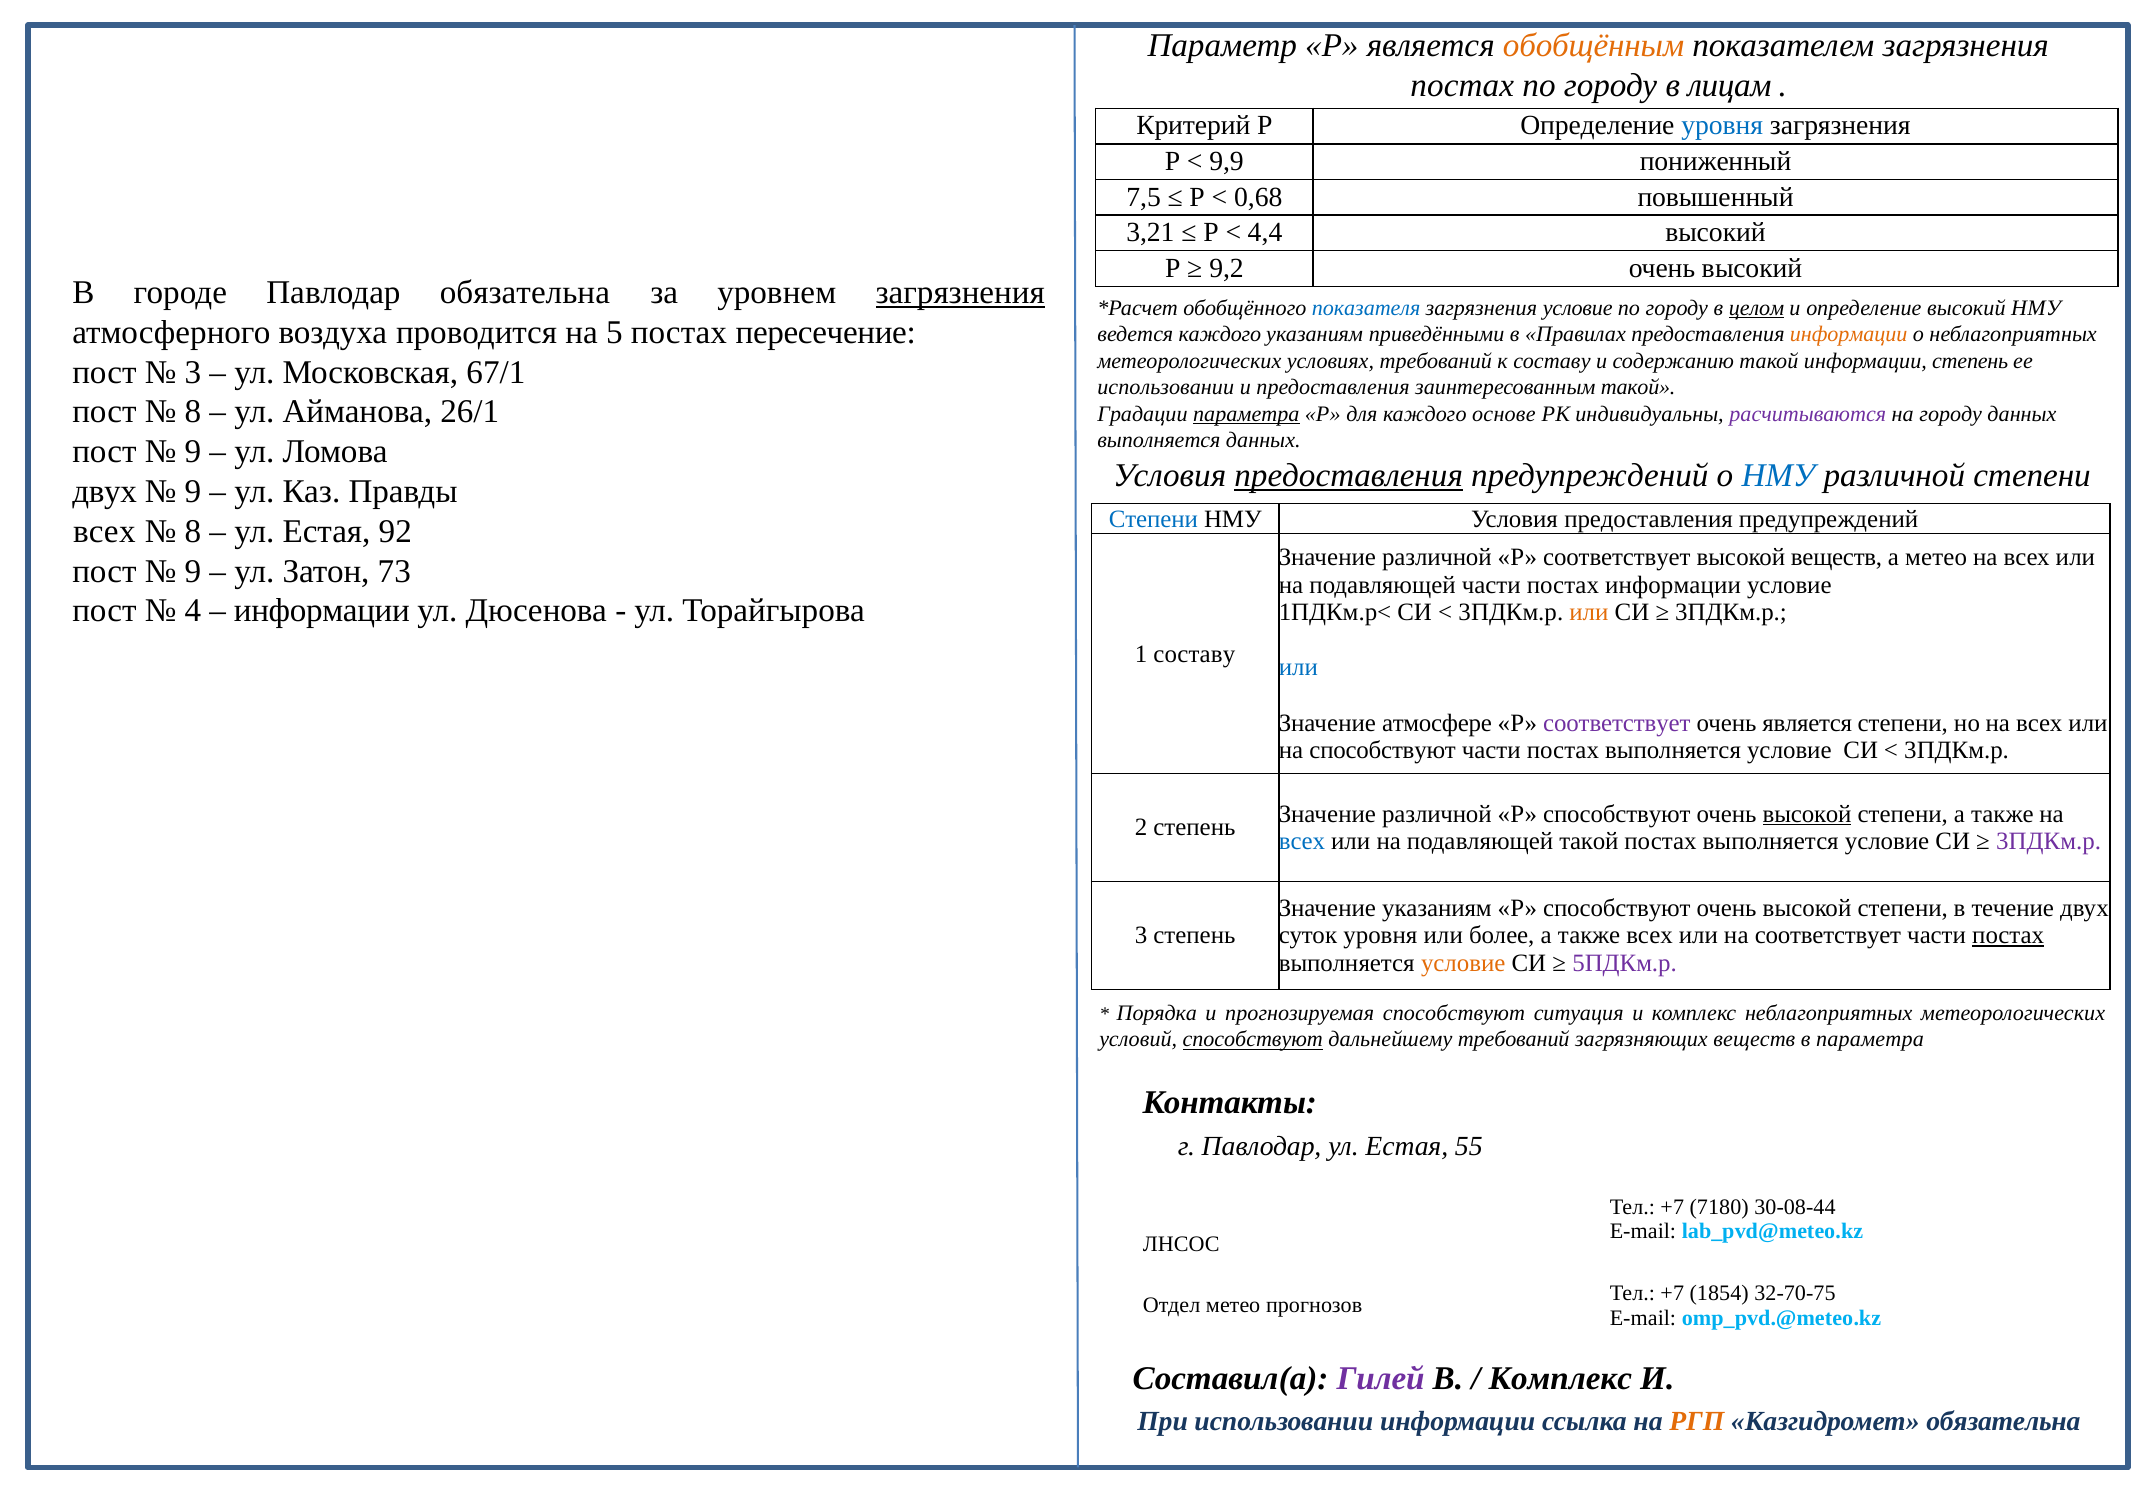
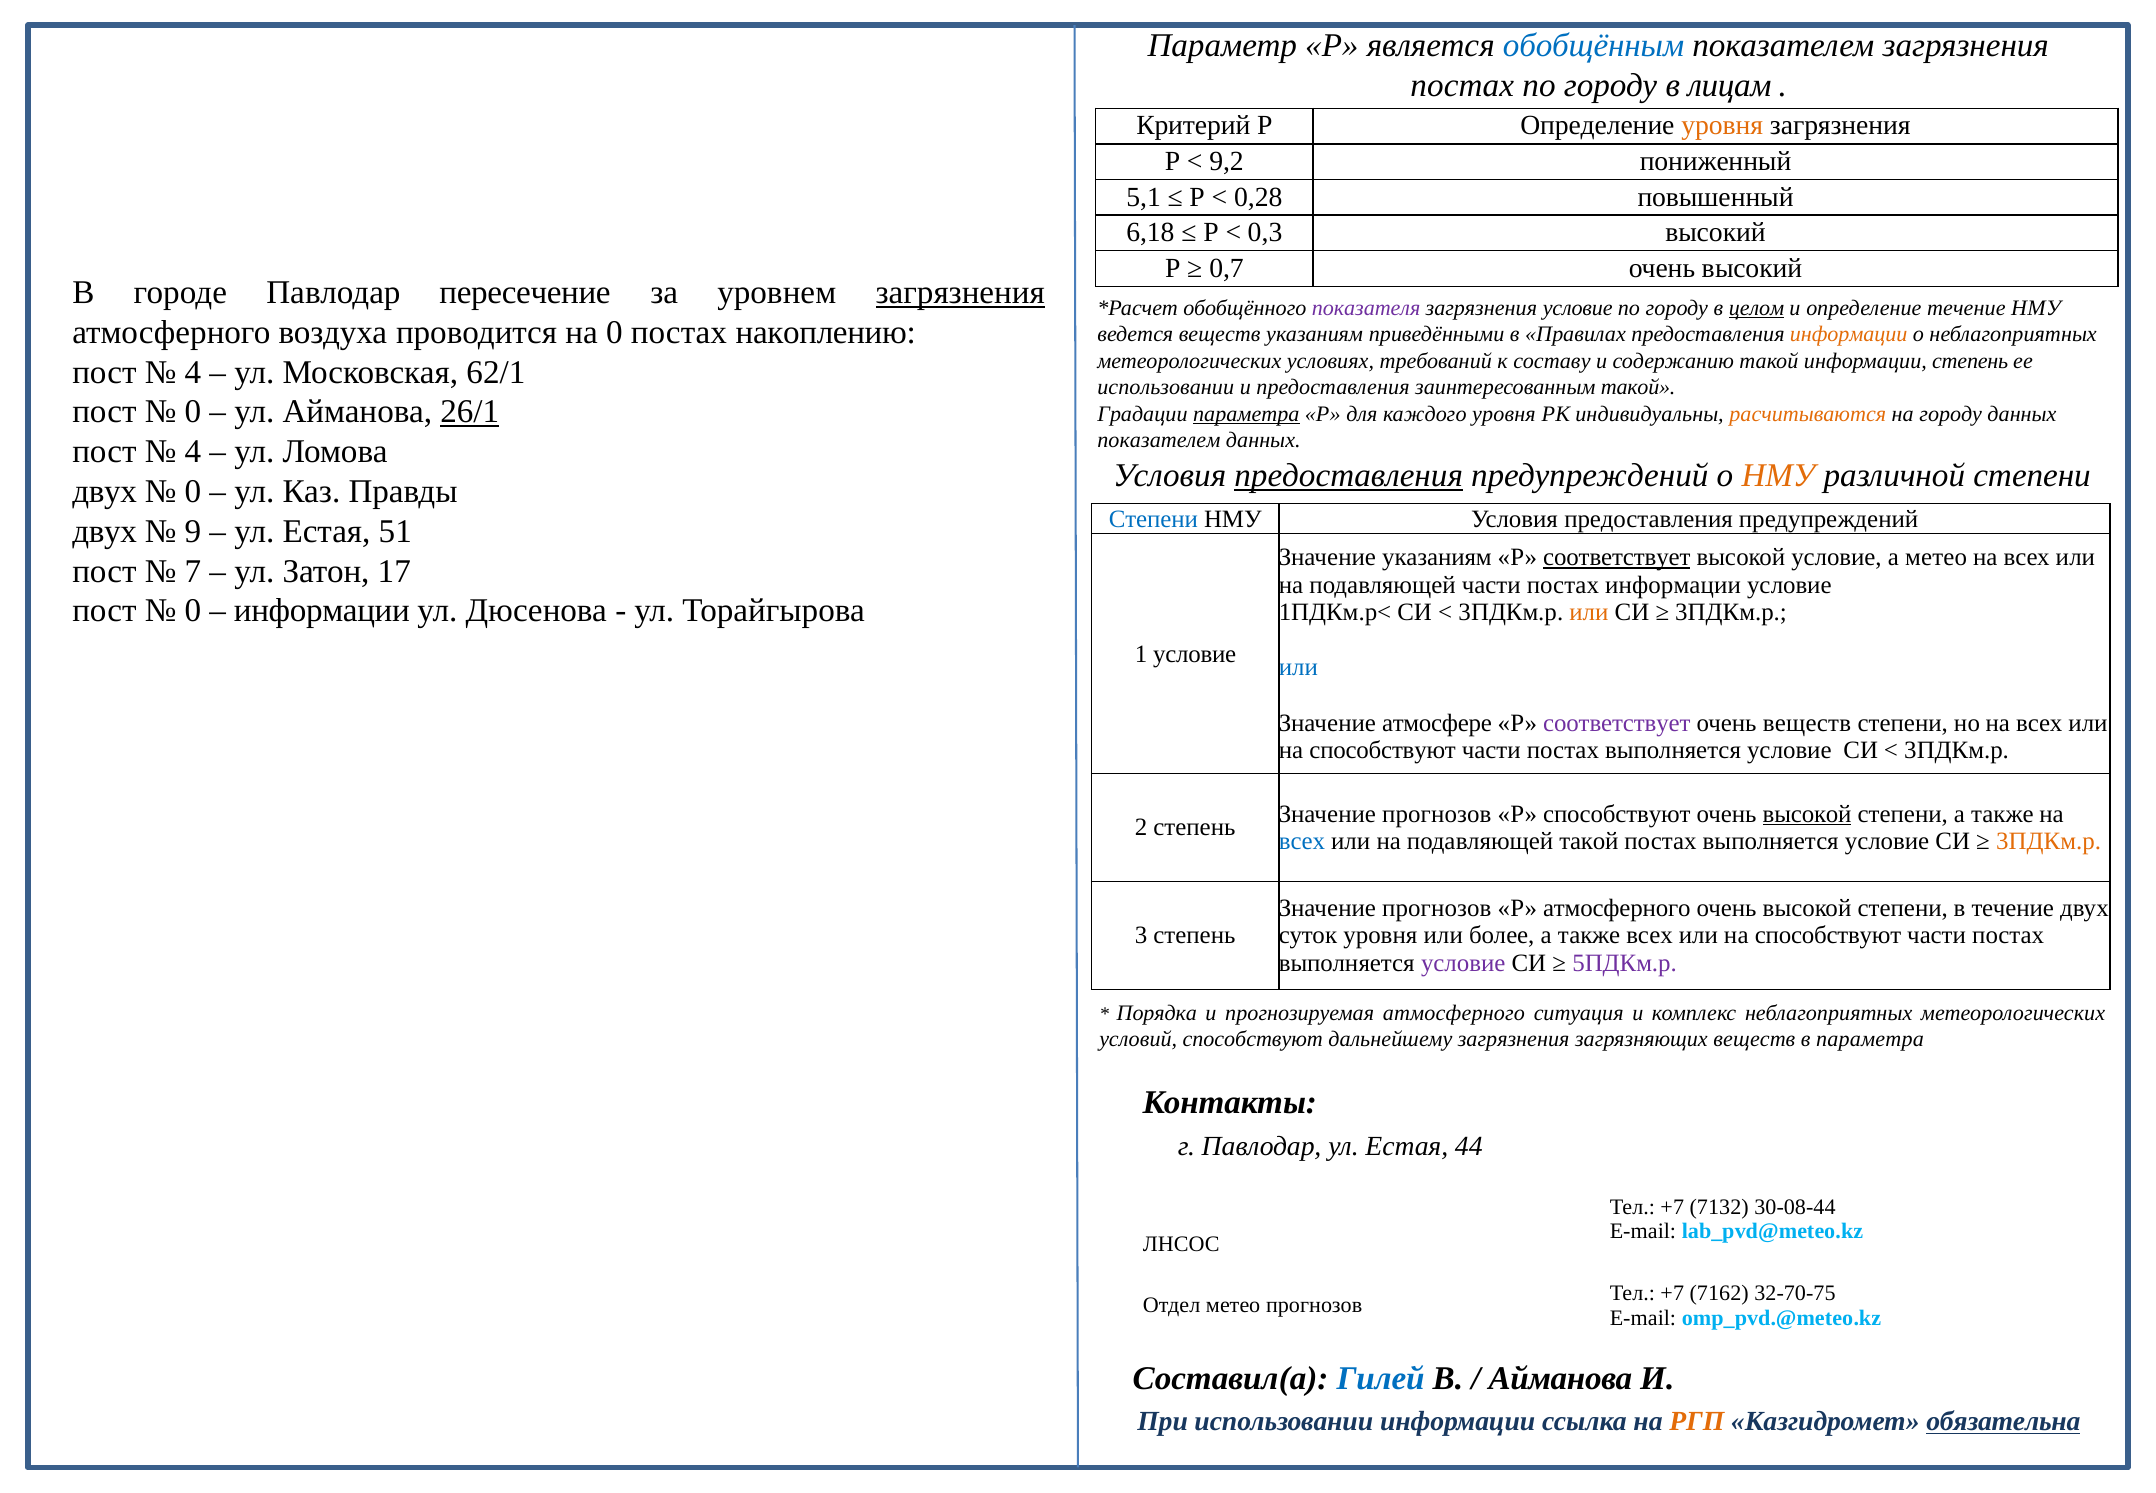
обобщённым colour: orange -> blue
уровня at (1722, 126) colour: blue -> orange
9,9: 9,9 -> 9,2
7,5: 7,5 -> 5,1
0,68: 0,68 -> 0,28
3,21: 3,21 -> 6,18
4,4: 4,4 -> 0,3
9,2: 9,2 -> 0,7
Павлодар обязательна: обязательна -> пересечение
показателя colour: blue -> purple
определение высокий: высокий -> течение
на 5: 5 -> 0
пересечение: пересечение -> накоплению
ведется каждого: каждого -> веществ
3 at (193, 372): 3 -> 4
67/1: 67/1 -> 62/1
8 at (193, 412): 8 -> 0
26/1 underline: none -> present
каждого основе: основе -> уровня
расчитываются colour: purple -> orange
выполняется at (1159, 440): выполняется -> показателем
9 at (193, 452): 9 -> 4
НМУ at (1778, 475) colour: blue -> orange
9 at (193, 491): 9 -> 0
всех at (104, 531): всех -> двух
8 at (193, 531): 8 -> 9
92: 92 -> 51
различной at (1437, 557): различной -> указаниям
соответствует at (1617, 557) underline: none -> present
высокой веществ: веществ -> условие
9 at (193, 571): 9 -> 7
73: 73 -> 17
4 at (193, 611): 4 -> 0
1 составу: составу -> условие
очень является: является -> веществ
различной at (1437, 814): различной -> прогнозов
3ПДКм.р at (2049, 841) colour: purple -> orange
указаниям at (1437, 908): указаниям -> прогнозов
способствуют at (1617, 908): способствуют -> атмосферного
соответствует at (1828, 935): соответствует -> способствуют
постах at (2008, 935) underline: present -> none
условие at (1463, 963) colour: orange -> purple
прогнозируемая способствуют: способствуют -> атмосферного
способствуют at (1253, 1039) underline: present -> none
дальнейшему требований: требований -> загрязнения
55: 55 -> 44
7180: 7180 -> 7132
1854: 1854 -> 7162
Гилей colour: purple -> blue
Комплекс at (1560, 1378): Комплекс -> Айманова
обязательна at (2003, 1421) underline: none -> present
